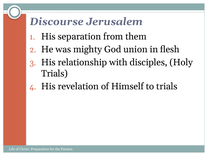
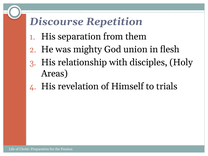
Jerusalem: Jerusalem -> Repetition
Trials at (55, 73): Trials -> Areas
